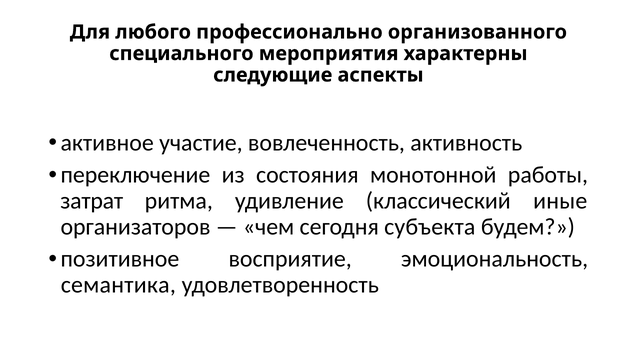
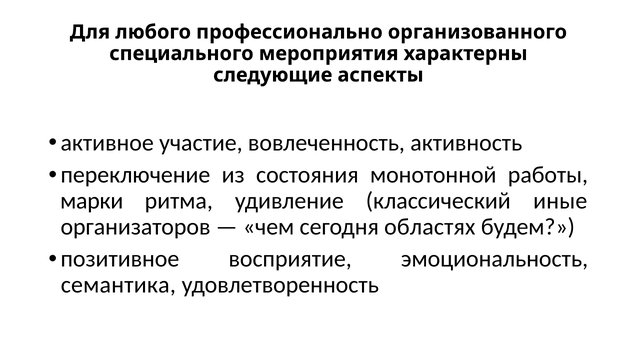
затрат: затрат -> марки
субъекта: субъекта -> областях
